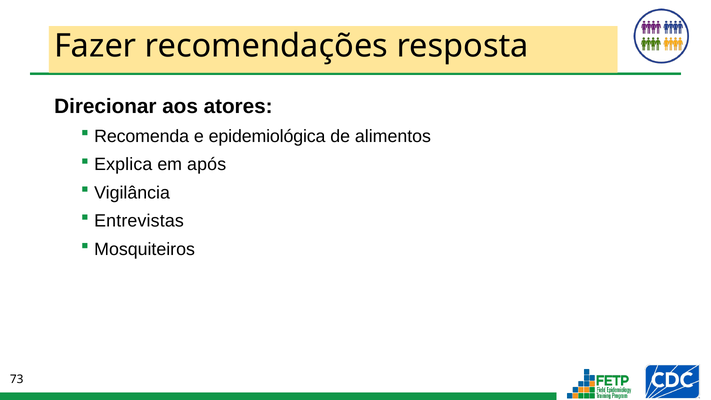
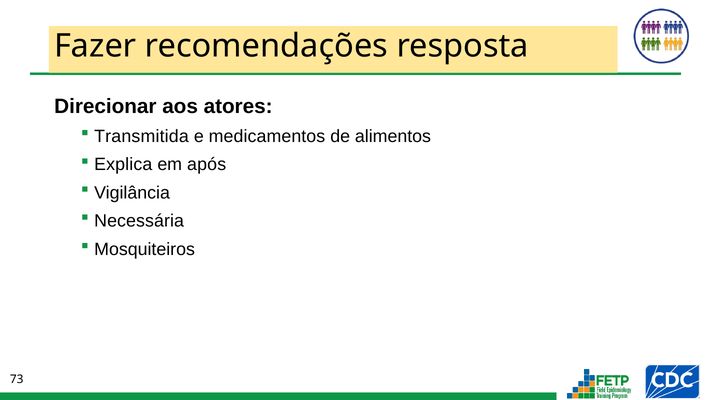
Recomenda: Recomenda -> Transmitida
epidemiológica: epidemiológica -> medicamentos
Entrevistas: Entrevistas -> Necessária
